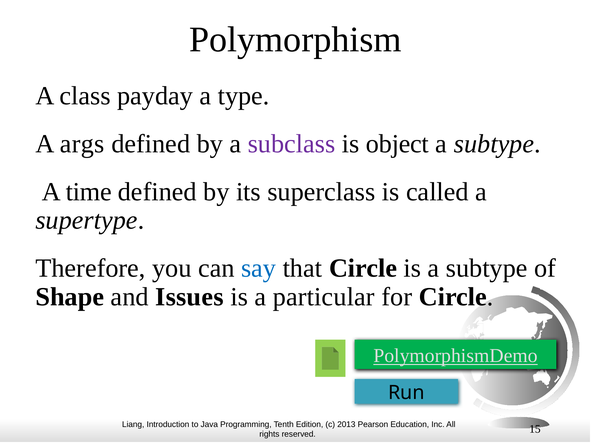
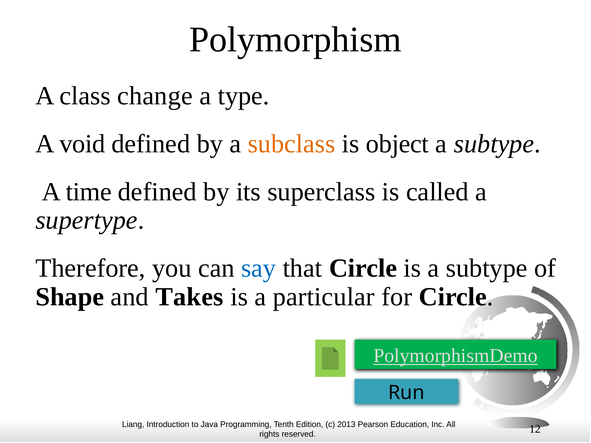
payday: payday -> change
args: args -> void
subclass colour: purple -> orange
Issues: Issues -> Takes
15: 15 -> 12
